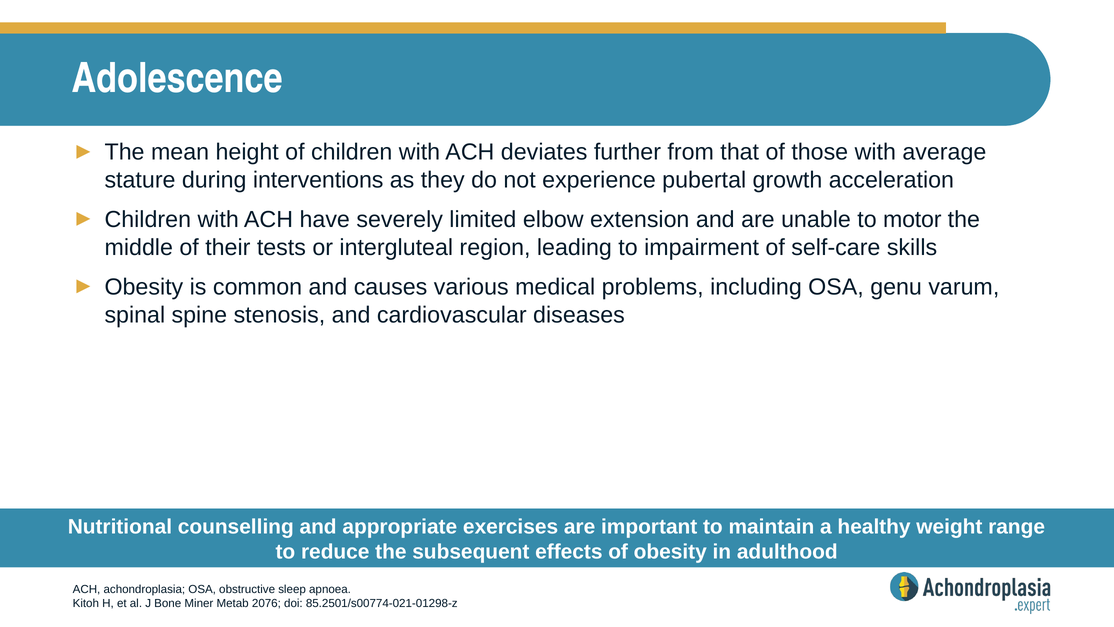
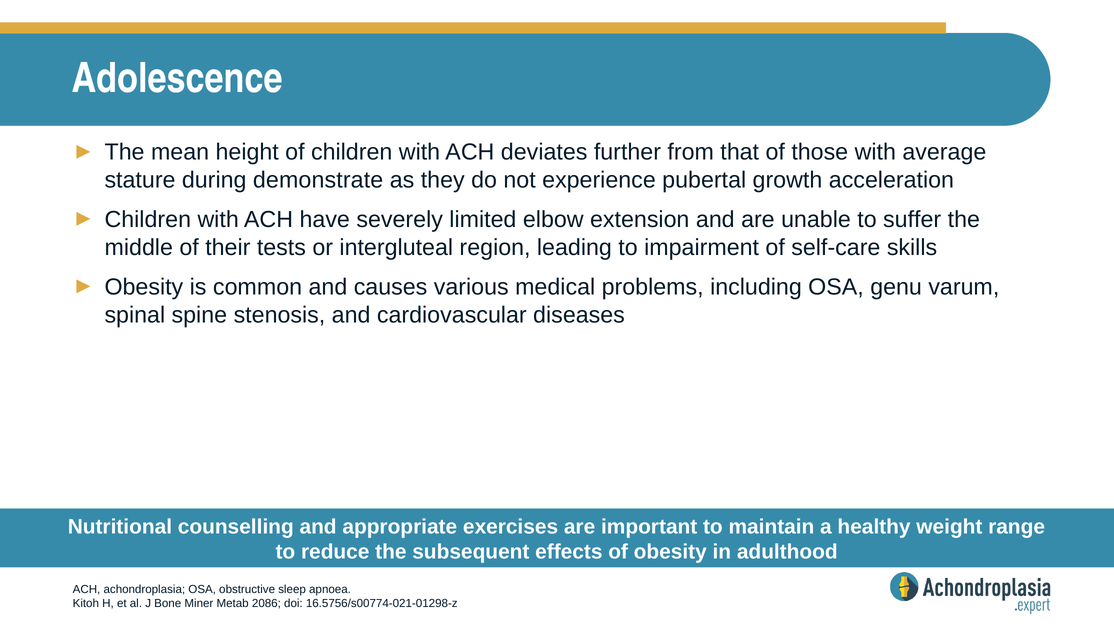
interventions: interventions -> demonstrate
motor: motor -> suffer
2076: 2076 -> 2086
85.2501/s00774-021-01298-z: 85.2501/s00774-021-01298-z -> 16.5756/s00774-021-01298-z
